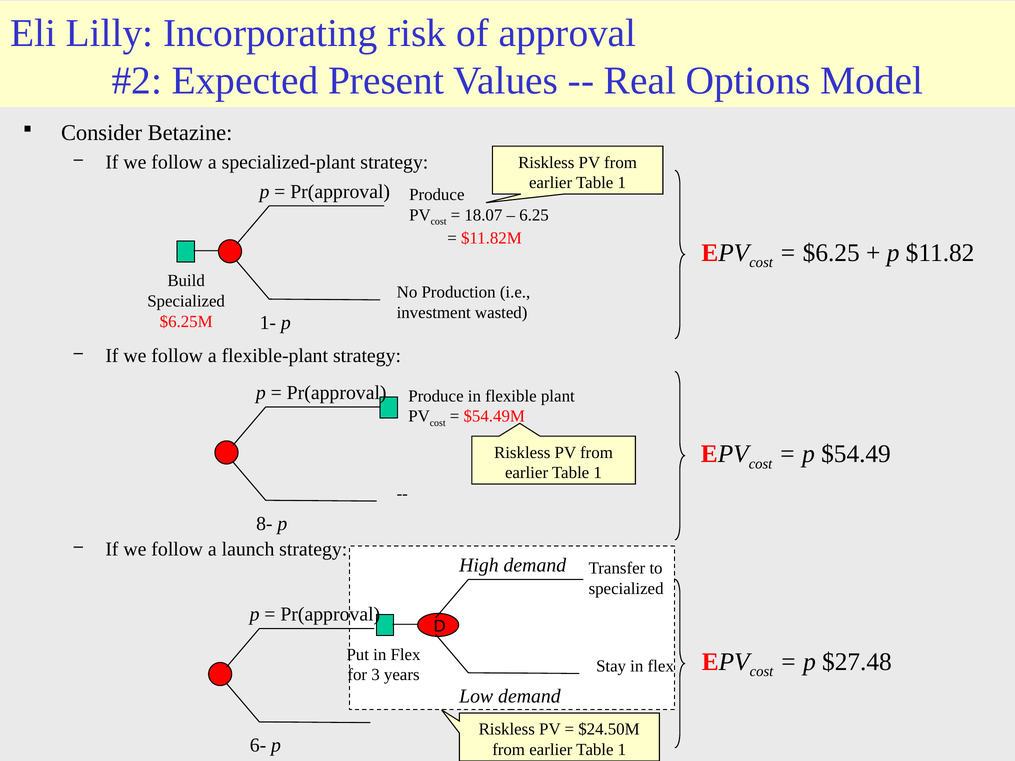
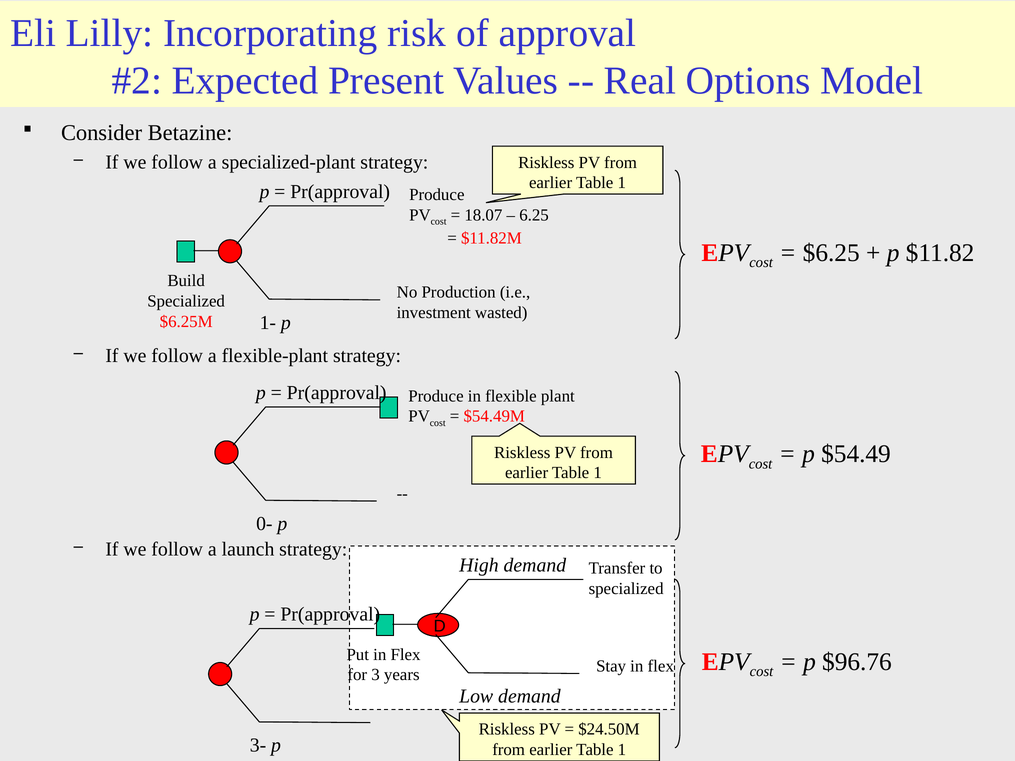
8-: 8- -> 0-
$27.48: $27.48 -> $96.76
6-: 6- -> 3-
